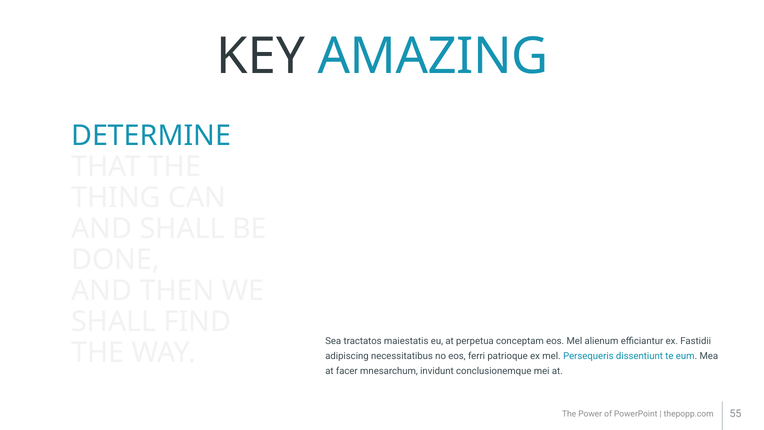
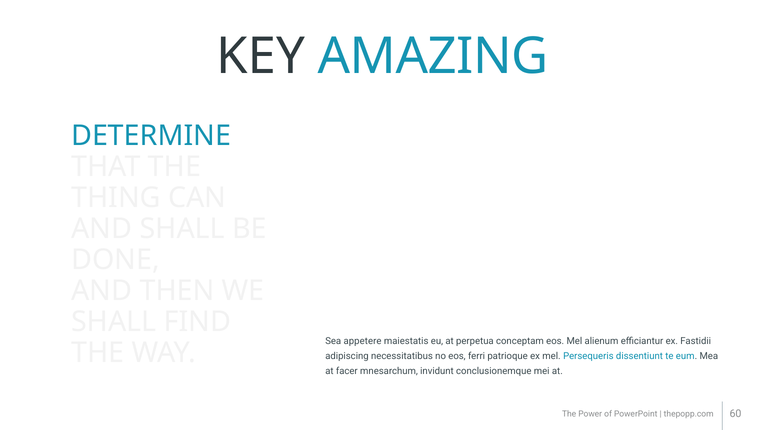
tractatos: tractatos -> appetere
55: 55 -> 60
